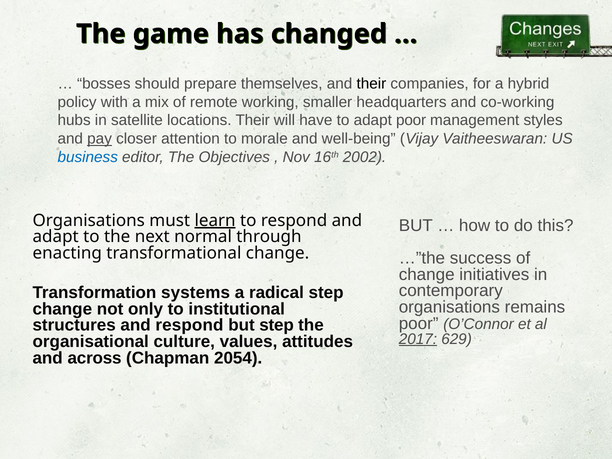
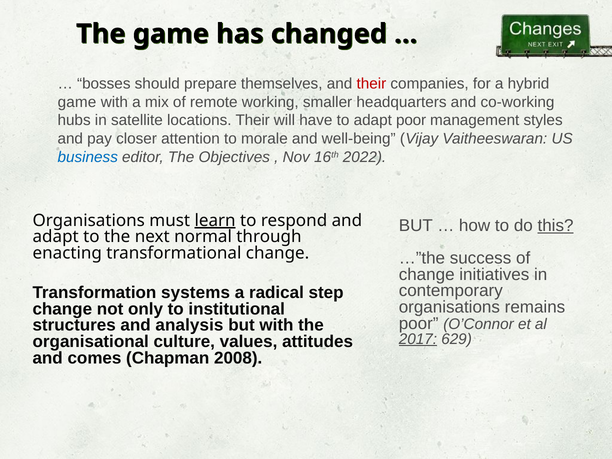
their at (371, 84) colour: black -> red
policy at (77, 102): policy -> game
pay underline: present -> none
2002: 2002 -> 2022
this underline: none -> present
and respond: respond -> analysis
but step: step -> with
across: across -> comes
2054: 2054 -> 2008
